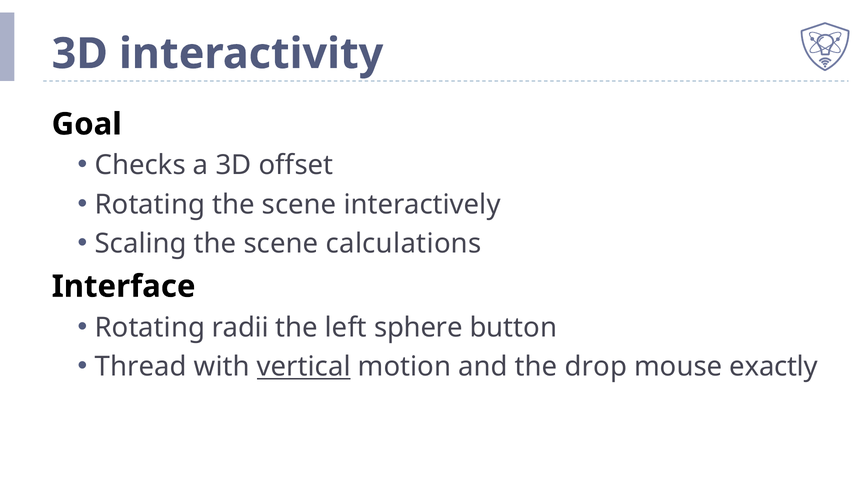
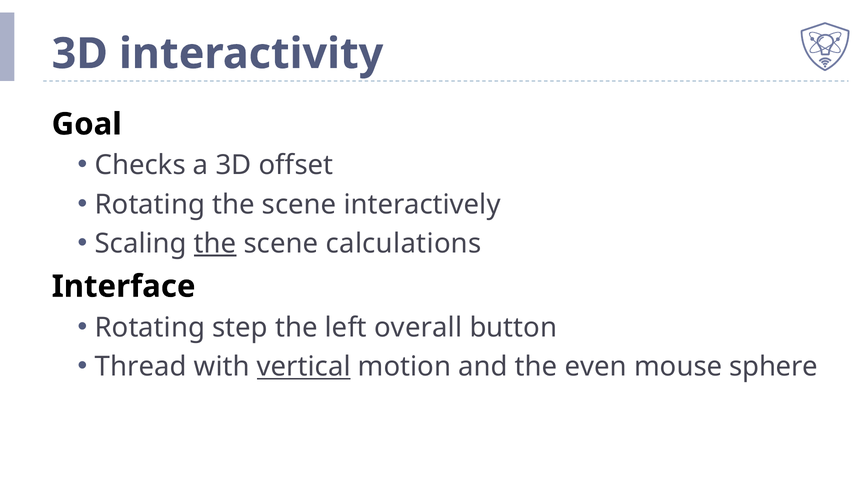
the at (215, 243) underline: none -> present
radii: radii -> step
sphere: sphere -> overall
drop: drop -> even
exactly: exactly -> sphere
